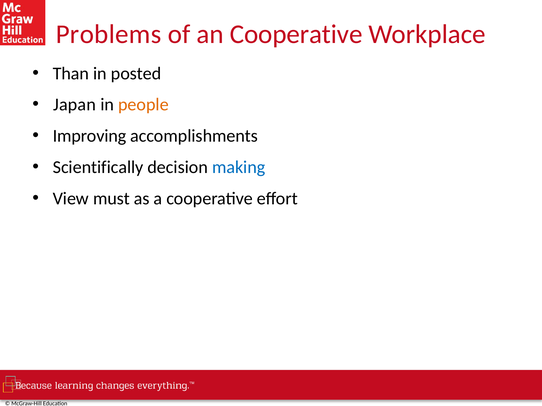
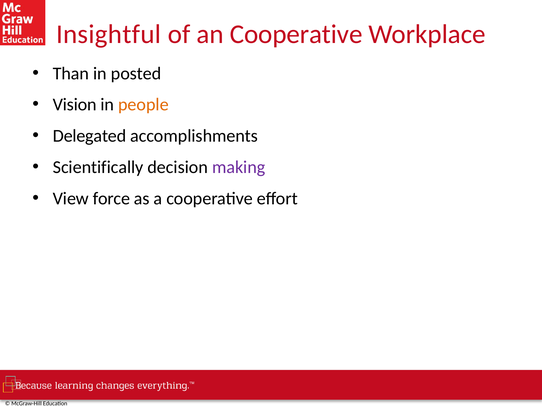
Problems: Problems -> Insightful
Japan: Japan -> Vision
Improving: Improving -> Delegated
making colour: blue -> purple
must: must -> force
